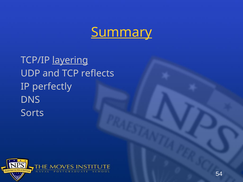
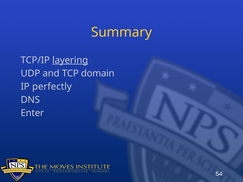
Summary underline: present -> none
reflects: reflects -> domain
Sorts: Sorts -> Enter
